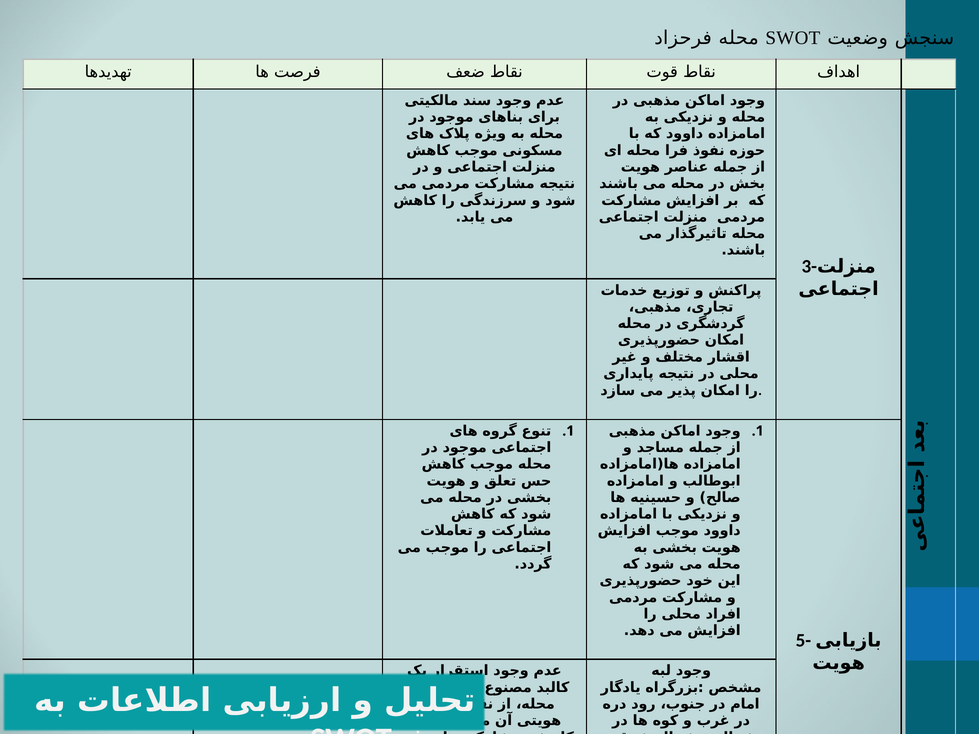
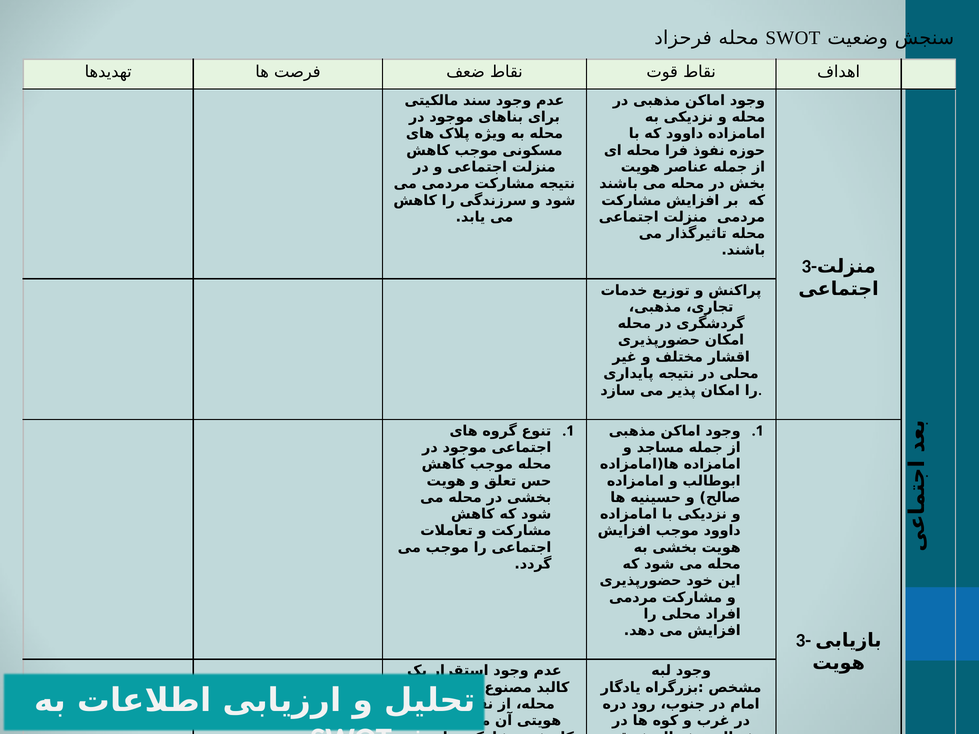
5- at (803, 640): 5- -> 3-
